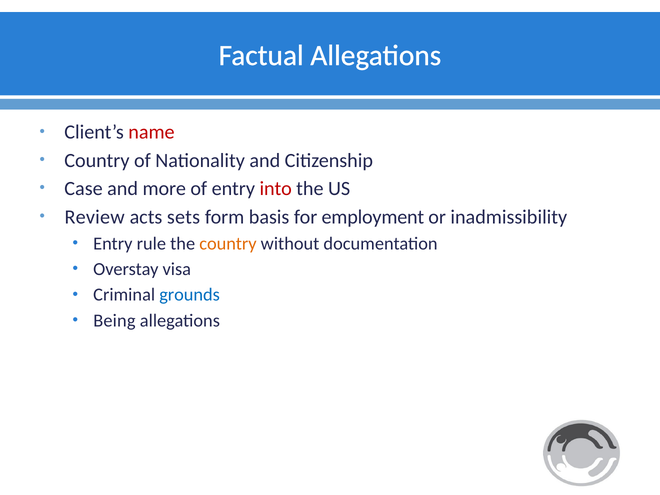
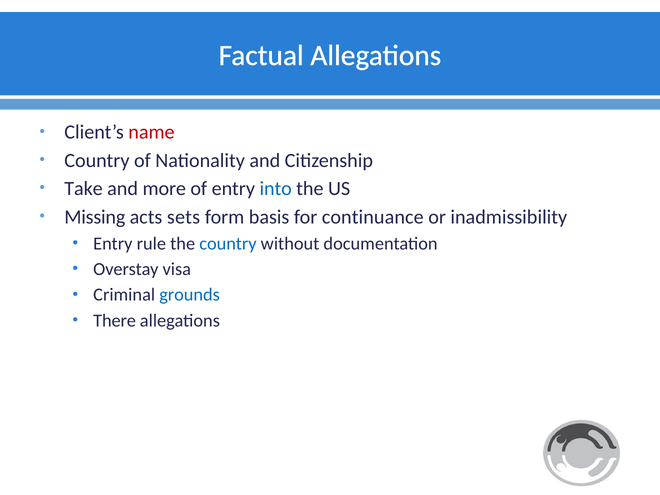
Case: Case -> Take
into colour: red -> blue
Review: Review -> Missing
employment: employment -> continuance
country at (228, 244) colour: orange -> blue
Being: Being -> There
